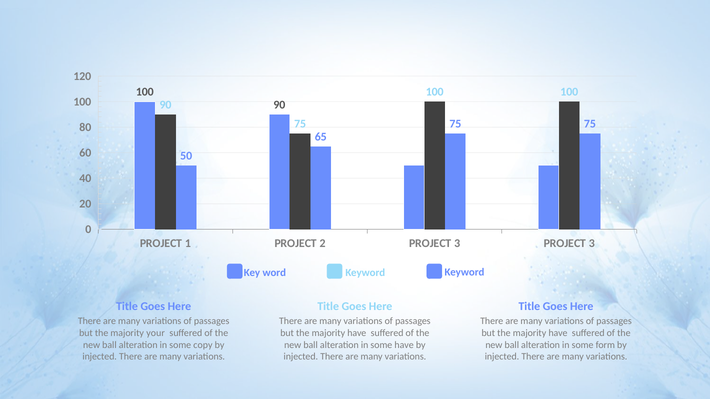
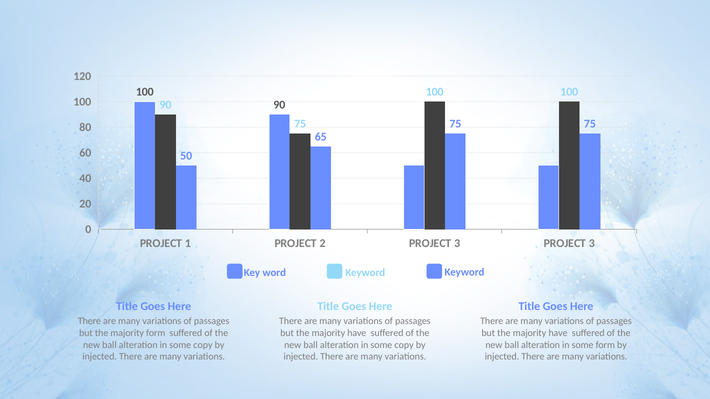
majority your: your -> form
have at (404, 345): have -> copy
